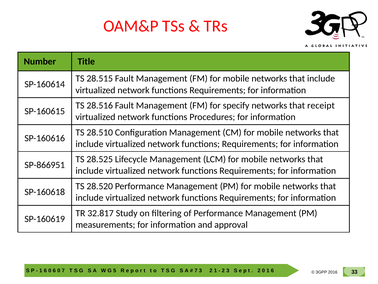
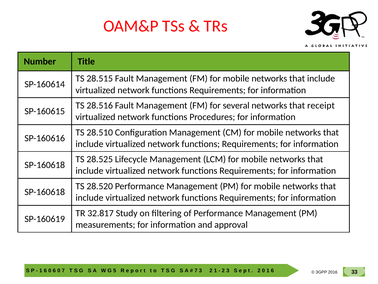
specify: specify -> several
SP-866951 at (45, 165): SP-866951 -> SP-160618
